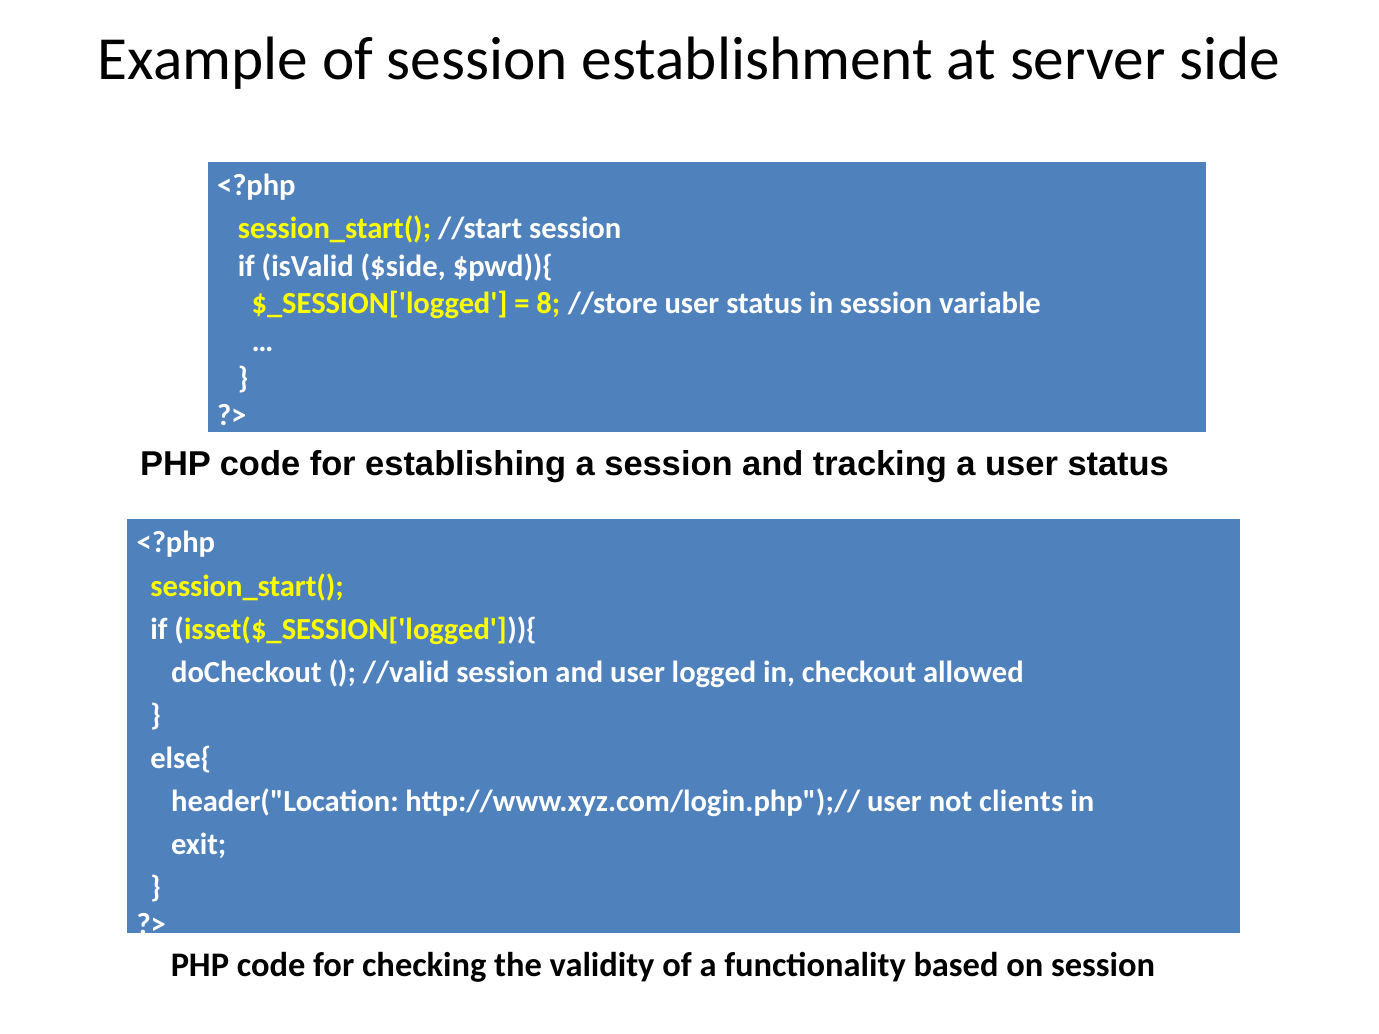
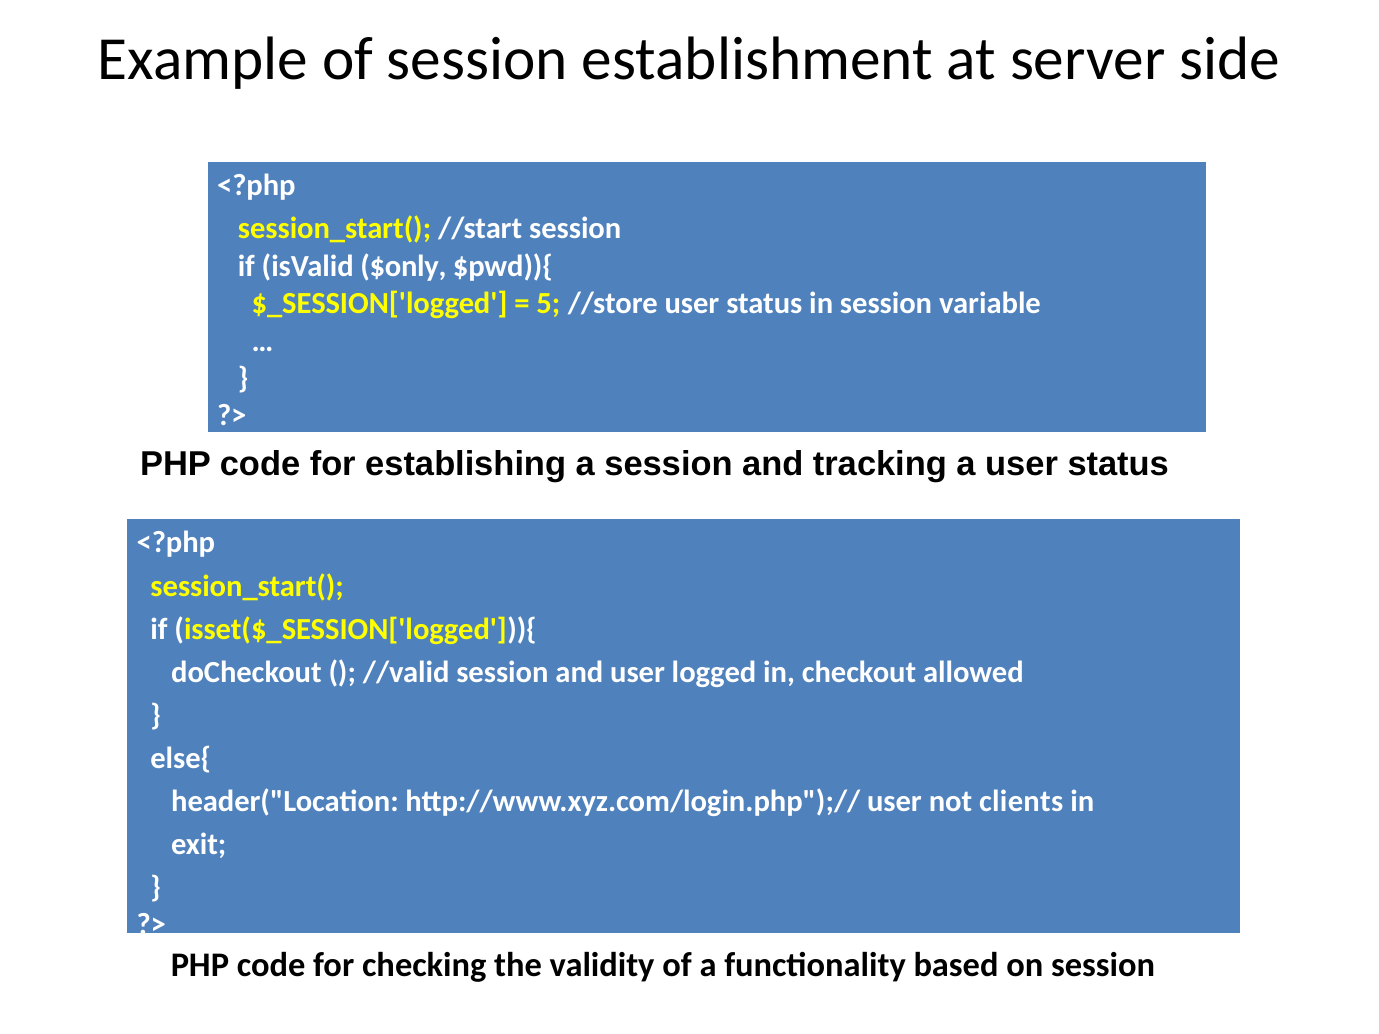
$side: $side -> $only
8: 8 -> 5
